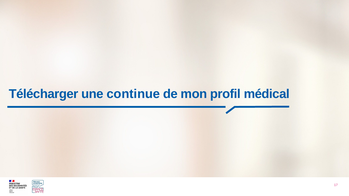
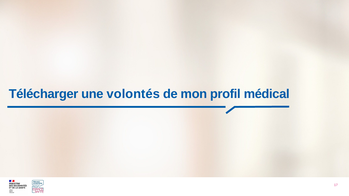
continue: continue -> volontés
